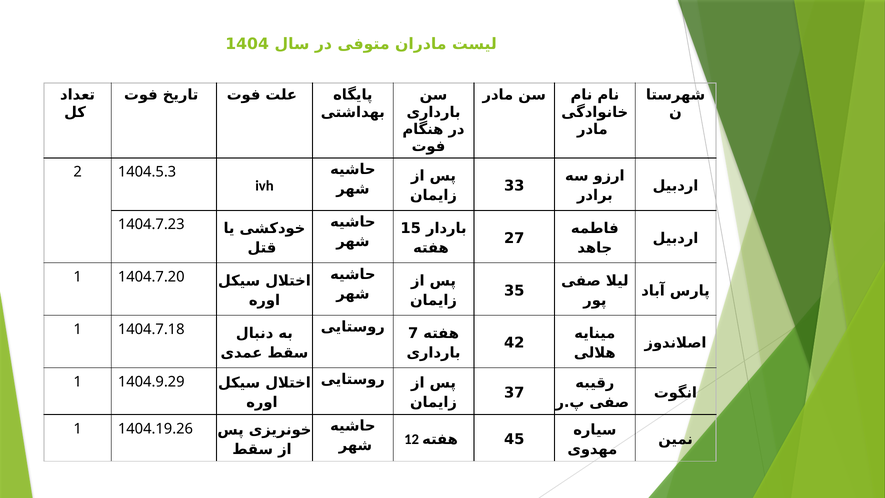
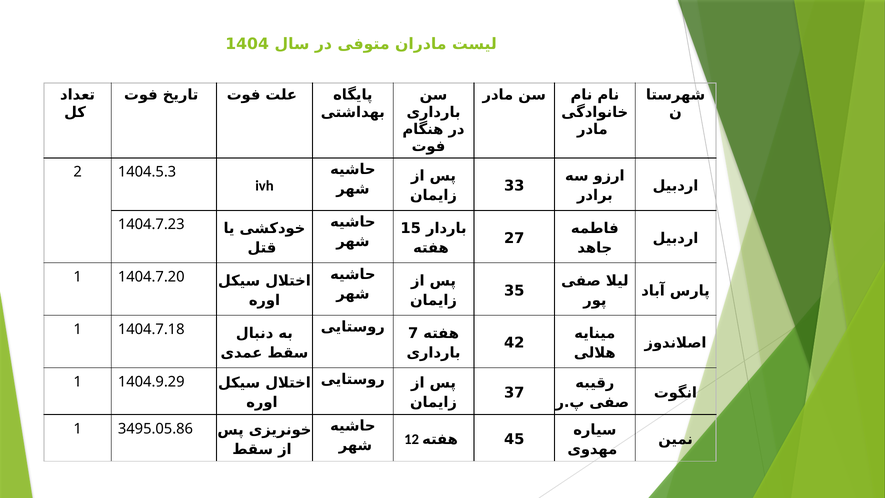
1404.19.26: 1404.19.26 -> 3495.05.86
